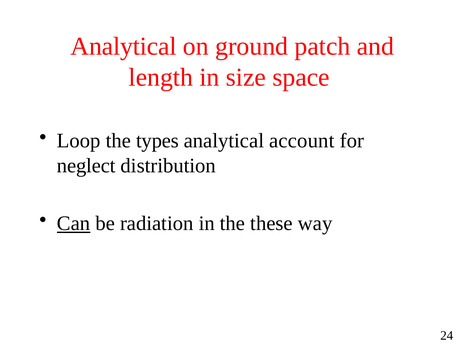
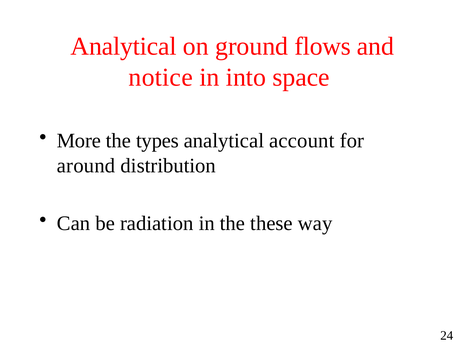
patch: patch -> flows
length: length -> notice
size: size -> into
Loop: Loop -> More
neglect: neglect -> around
Can underline: present -> none
